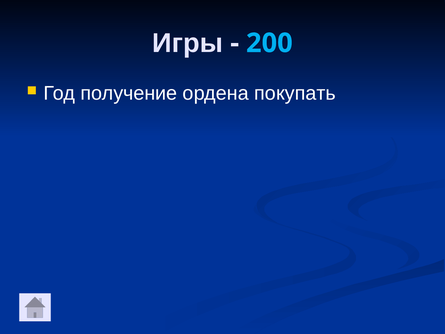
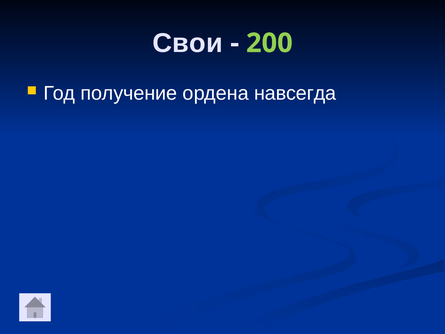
Игры: Игры -> Свои
200 colour: light blue -> light green
покупать: покупать -> навсегда
